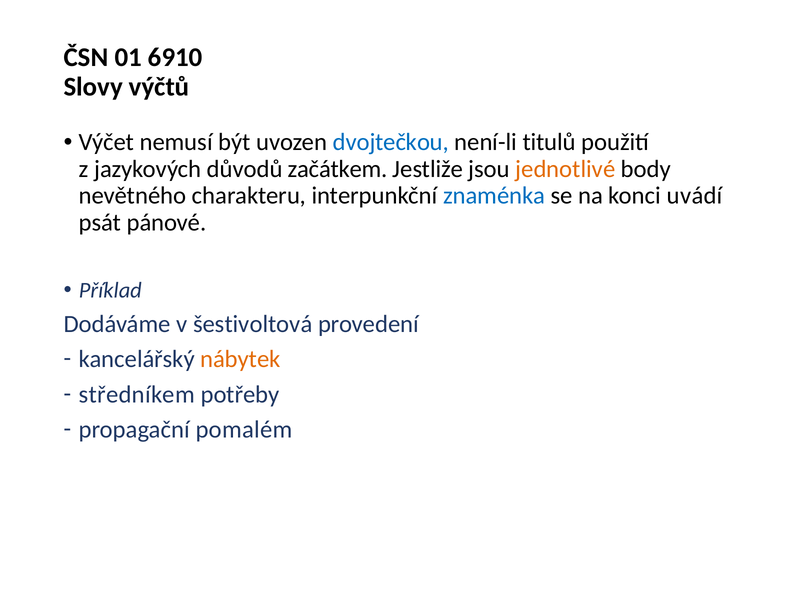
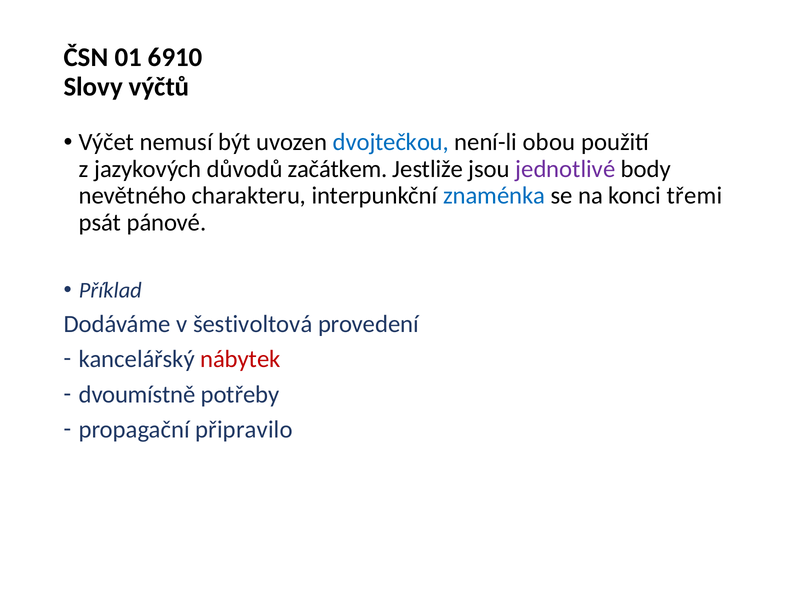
titulů: titulů -> obou
jednotlivé colour: orange -> purple
uvádí: uvádí -> třemi
nábytek colour: orange -> red
středníkem: středníkem -> dvoumístně
pomalém: pomalém -> připravilo
